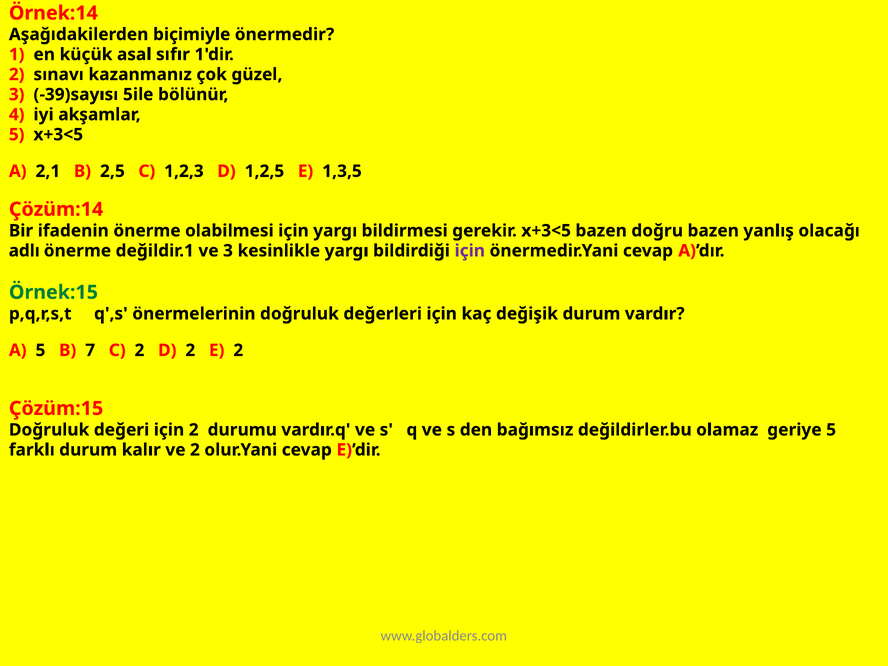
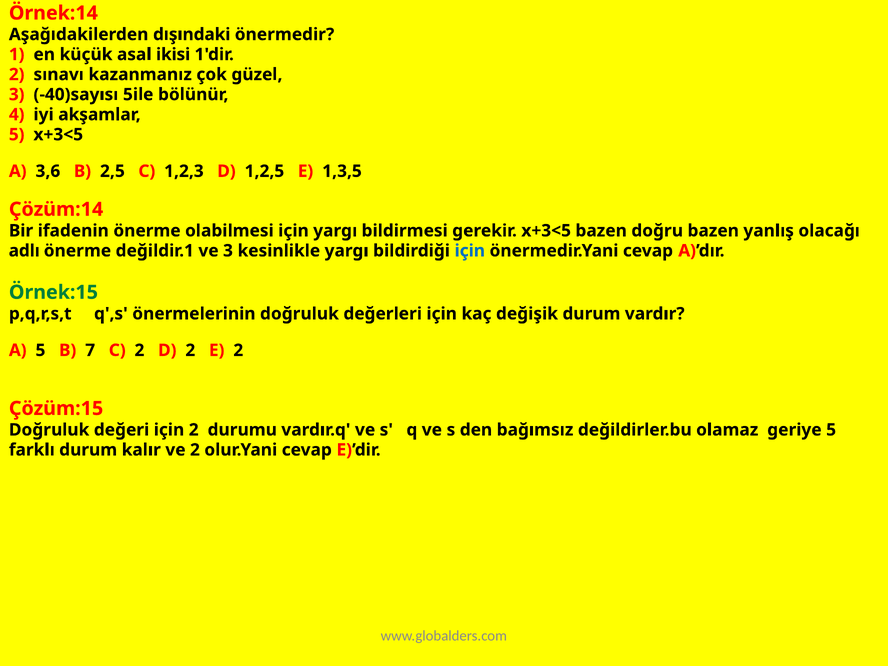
biçimiyle: biçimiyle -> dışındaki
sıfır: sıfır -> ikisi
-39)sayısı: -39)sayısı -> -40)sayısı
2,1: 2,1 -> 3,6
için at (470, 251) colour: purple -> blue
